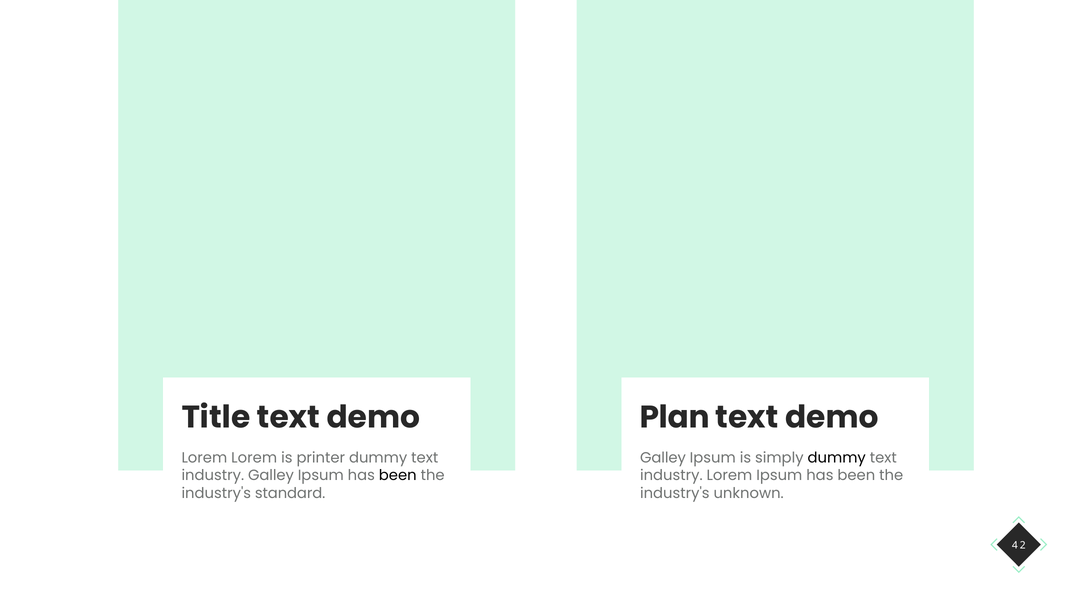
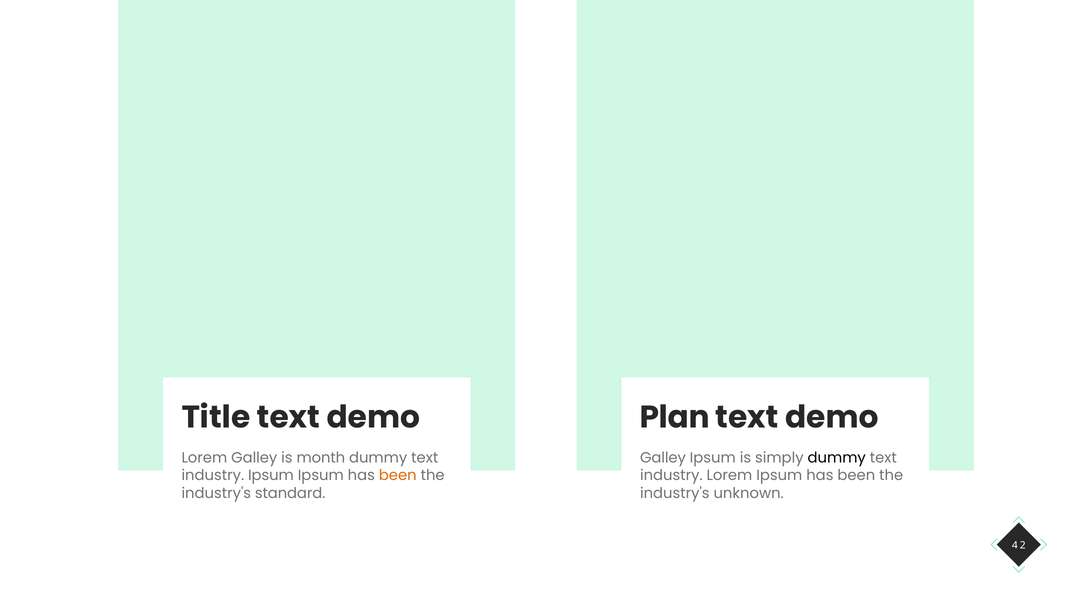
Lorem Lorem: Lorem -> Galley
printer: printer -> month
industry Galley: Galley -> Ipsum
been at (398, 475) colour: black -> orange
